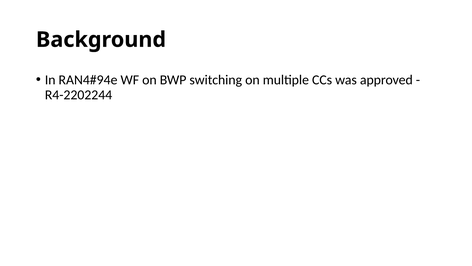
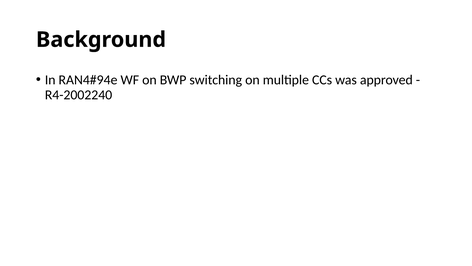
R4-2202244: R4-2202244 -> R4-2002240
